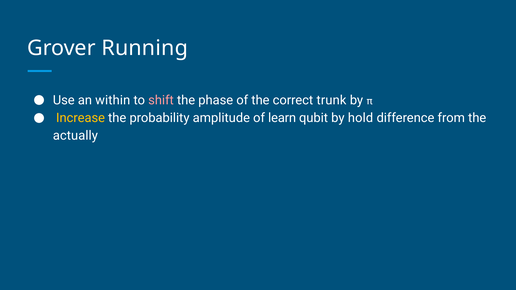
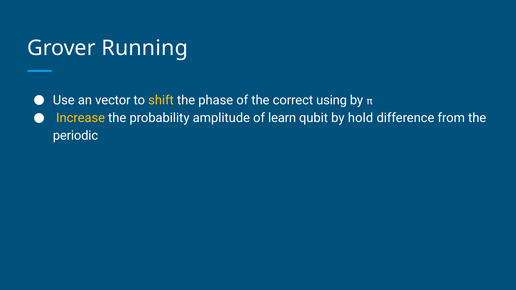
within: within -> vector
shift colour: pink -> yellow
trunk: trunk -> using
actually: actually -> periodic
